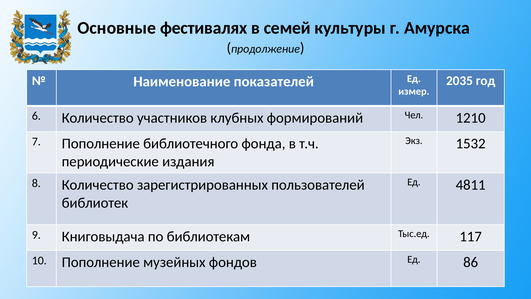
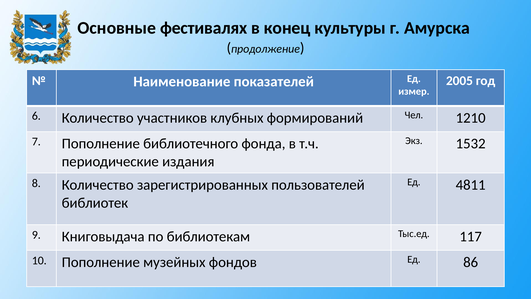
семей: семей -> конец
2035: 2035 -> 2005
